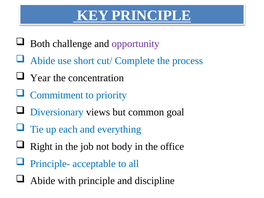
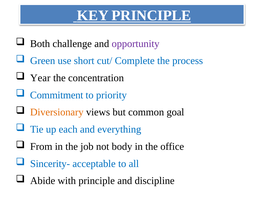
Abide at (43, 61): Abide -> Green
Diversionary colour: blue -> orange
Right: Right -> From
Principle-: Principle- -> Sincerity-
